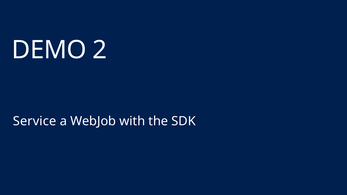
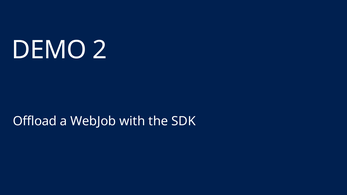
Service: Service -> Offload
